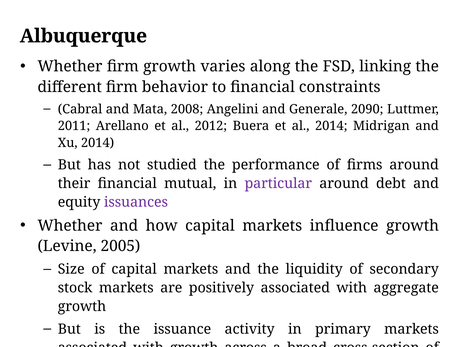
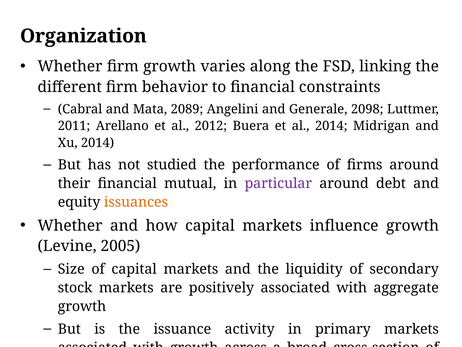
Albuquerque: Albuquerque -> Organization
2008: 2008 -> 2089
2090: 2090 -> 2098
issuances colour: purple -> orange
